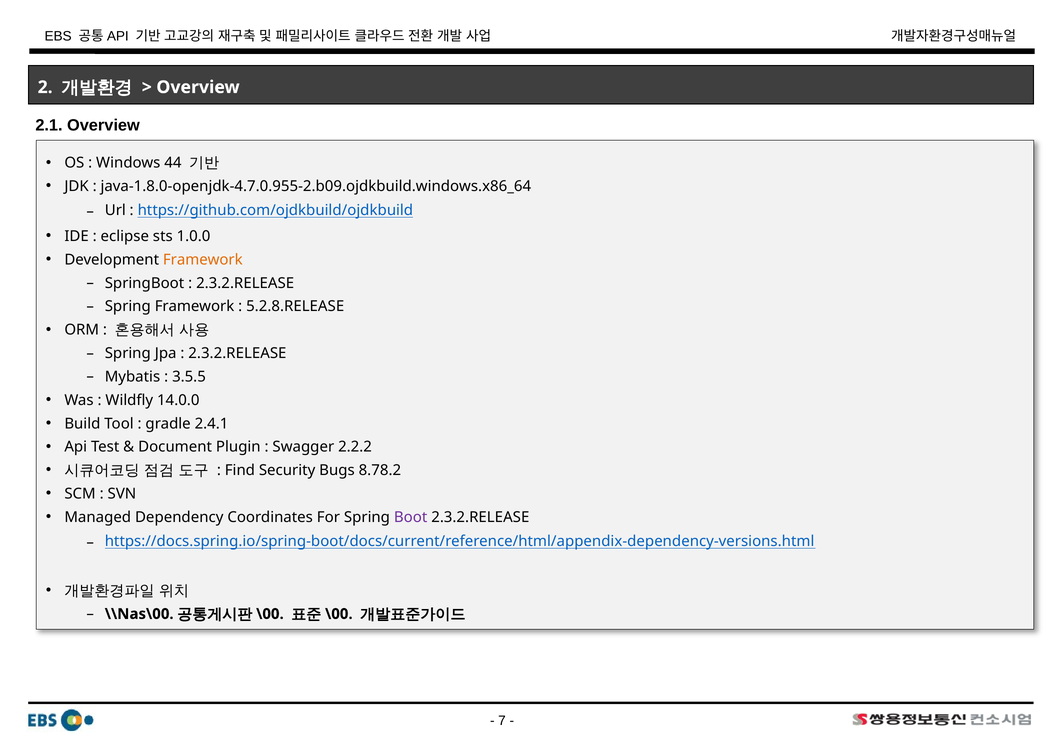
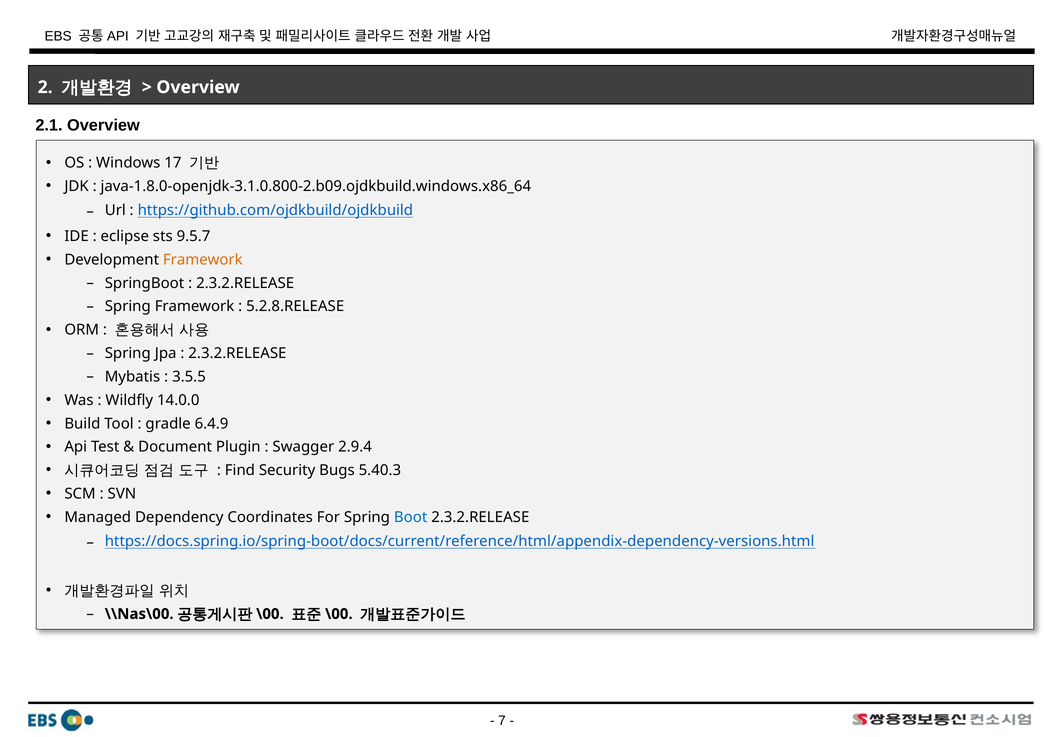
44: 44 -> 17
java-1.8.0-openjdk-4.7.0.955-2.b09.ojdkbuild.windows.x86_64: java-1.8.0-openjdk-4.7.0.955-2.b09.ojdkbuild.windows.x86_64 -> java-1.8.0-openjdk-3.1.0.800-2.b09.ojdkbuild.windows.x86_64
1.0.0: 1.0.0 -> 9.5.7
2.4.1: 2.4.1 -> 6.4.9
2.2.2: 2.2.2 -> 2.9.4
8.78.2: 8.78.2 -> 5.40.3
Boot colour: purple -> blue
